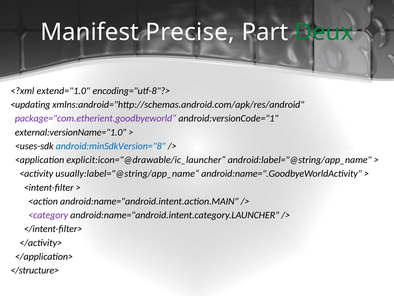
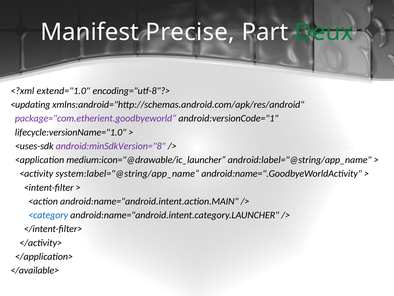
external:versionName="1.0: external:versionName="1.0 -> lifecycle:versionName="1.0
android:minSdkVersion="8 colour: blue -> purple
explicit:icon="@drawable/ic_launcher“: explicit:icon="@drawable/ic_launcher“ -> medium:icon="@drawable/ic_launcher“
usually:label="@string/app_name“: usually:label="@string/app_name“ -> system:label="@string/app_name“
<category colour: purple -> blue
</structure>: </structure> -> </available>
